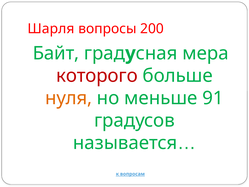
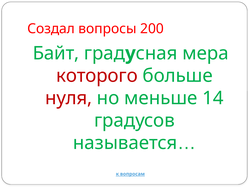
Шарля: Шарля -> Создал
нуля colour: orange -> red
91: 91 -> 14
